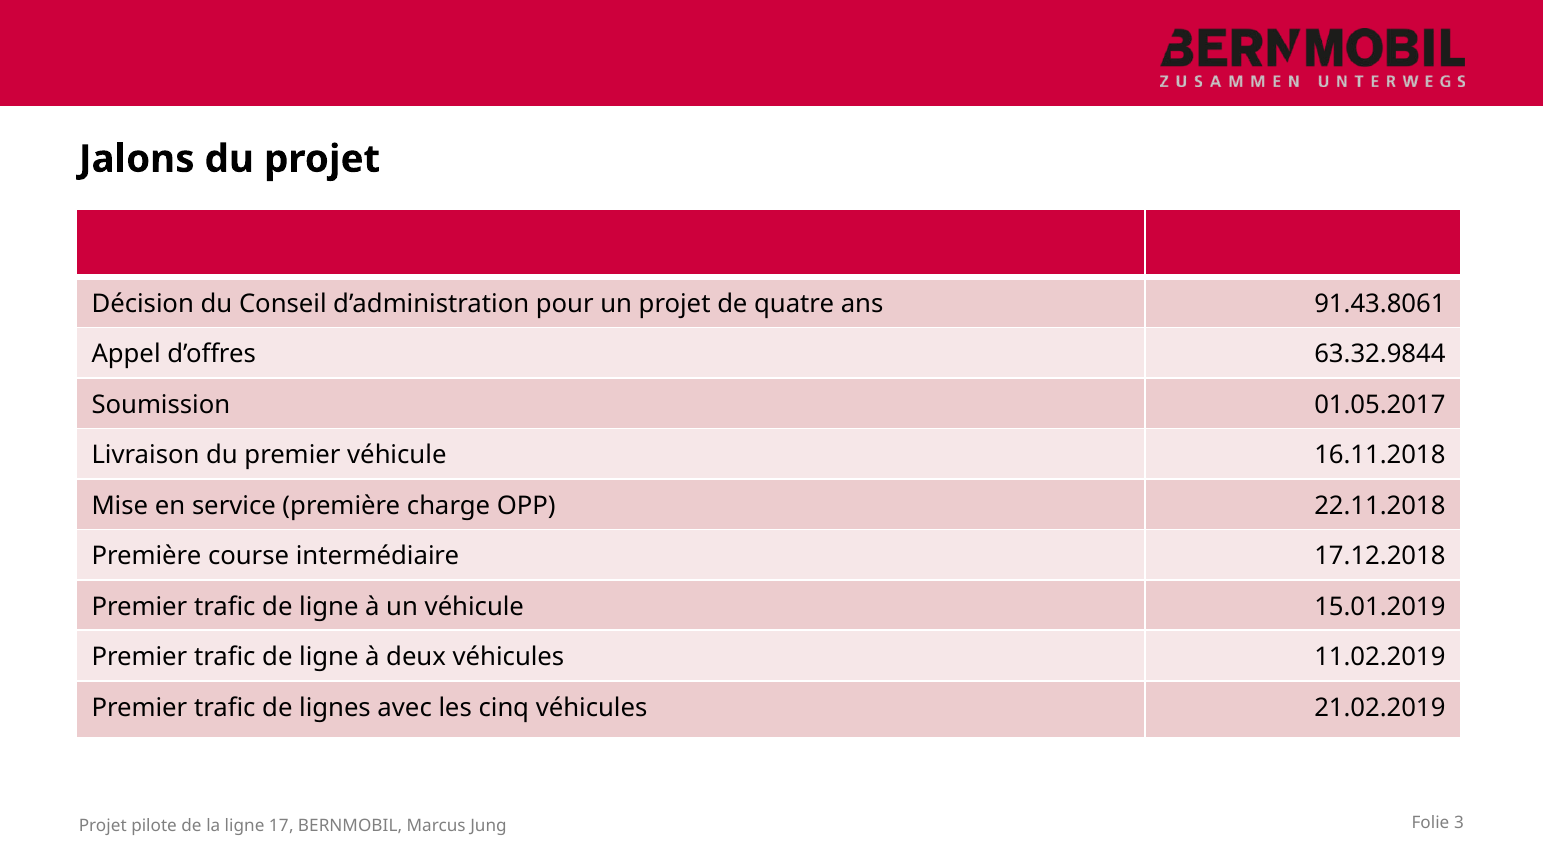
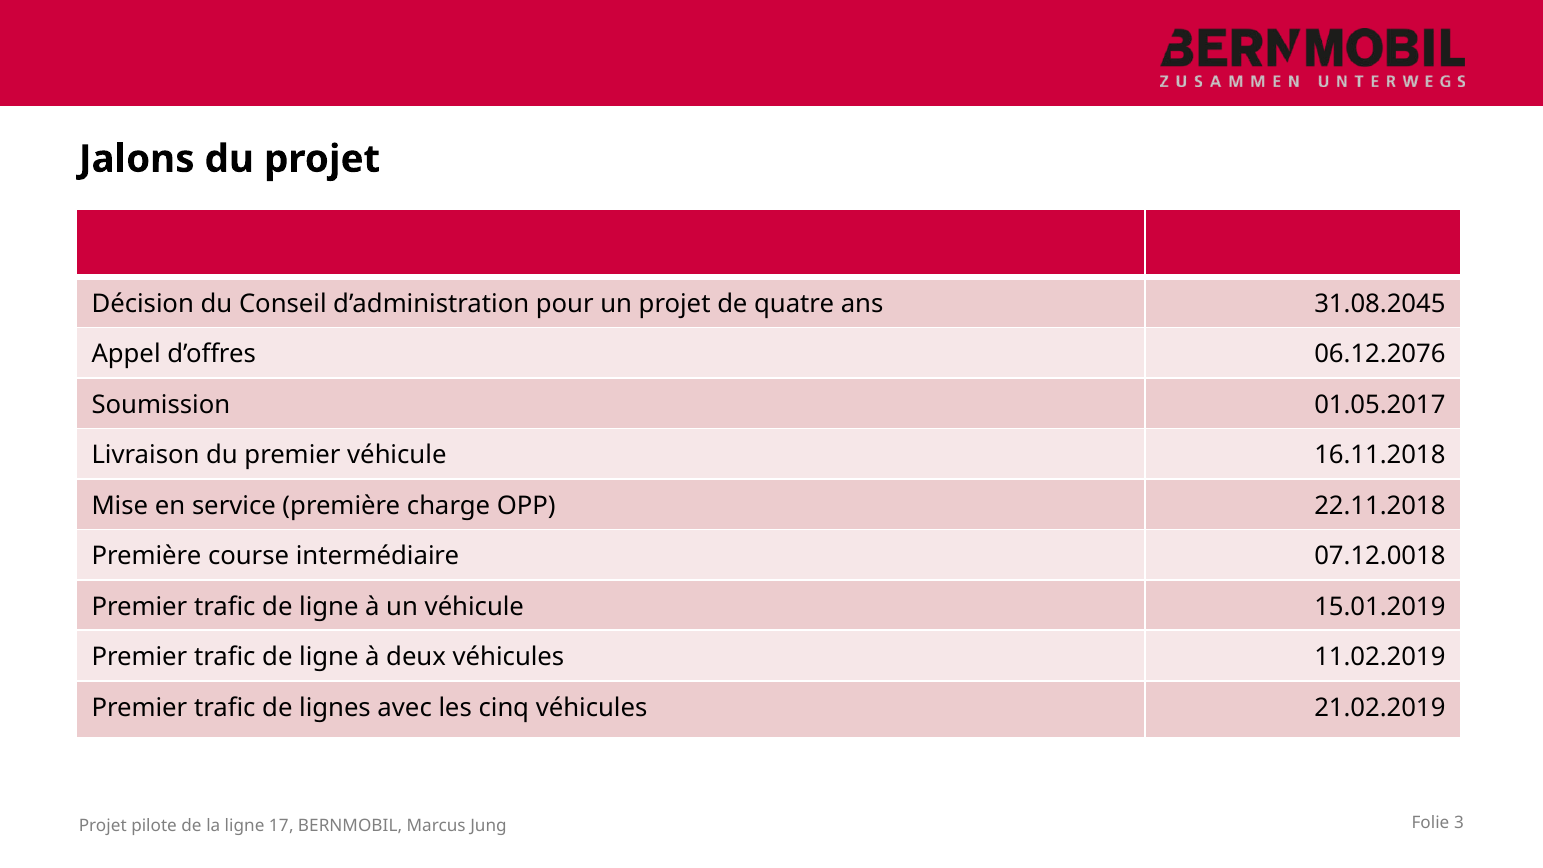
91.43.8061: 91.43.8061 -> 31.08.2045
63.32.9844: 63.32.9844 -> 06.12.2076
17.12.2018: 17.12.2018 -> 07.12.0018
